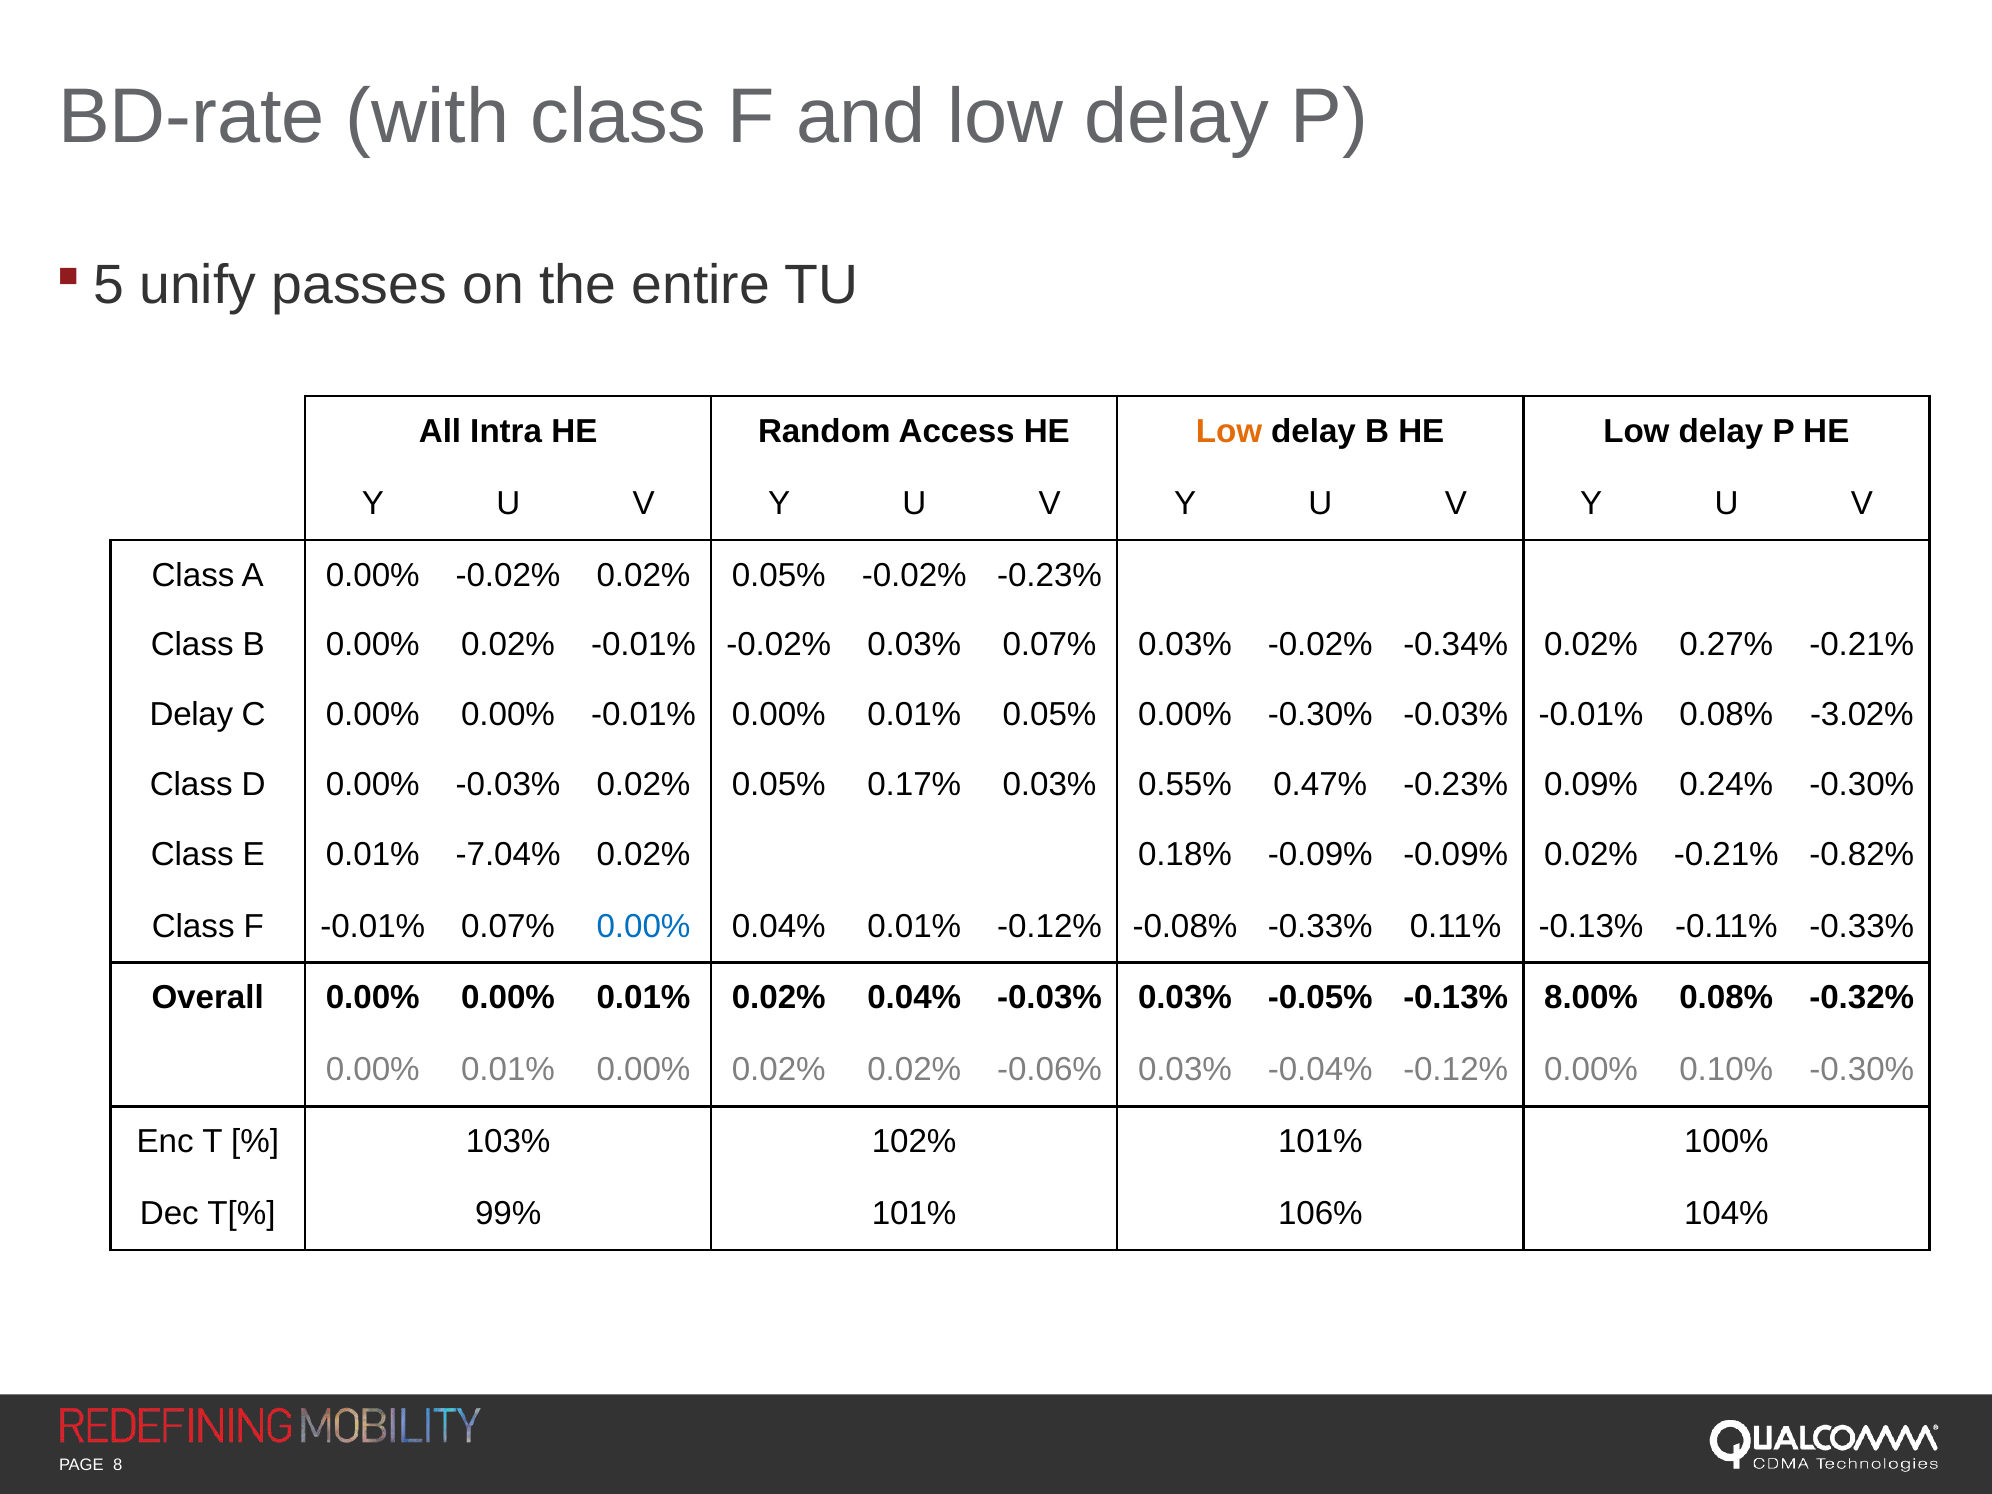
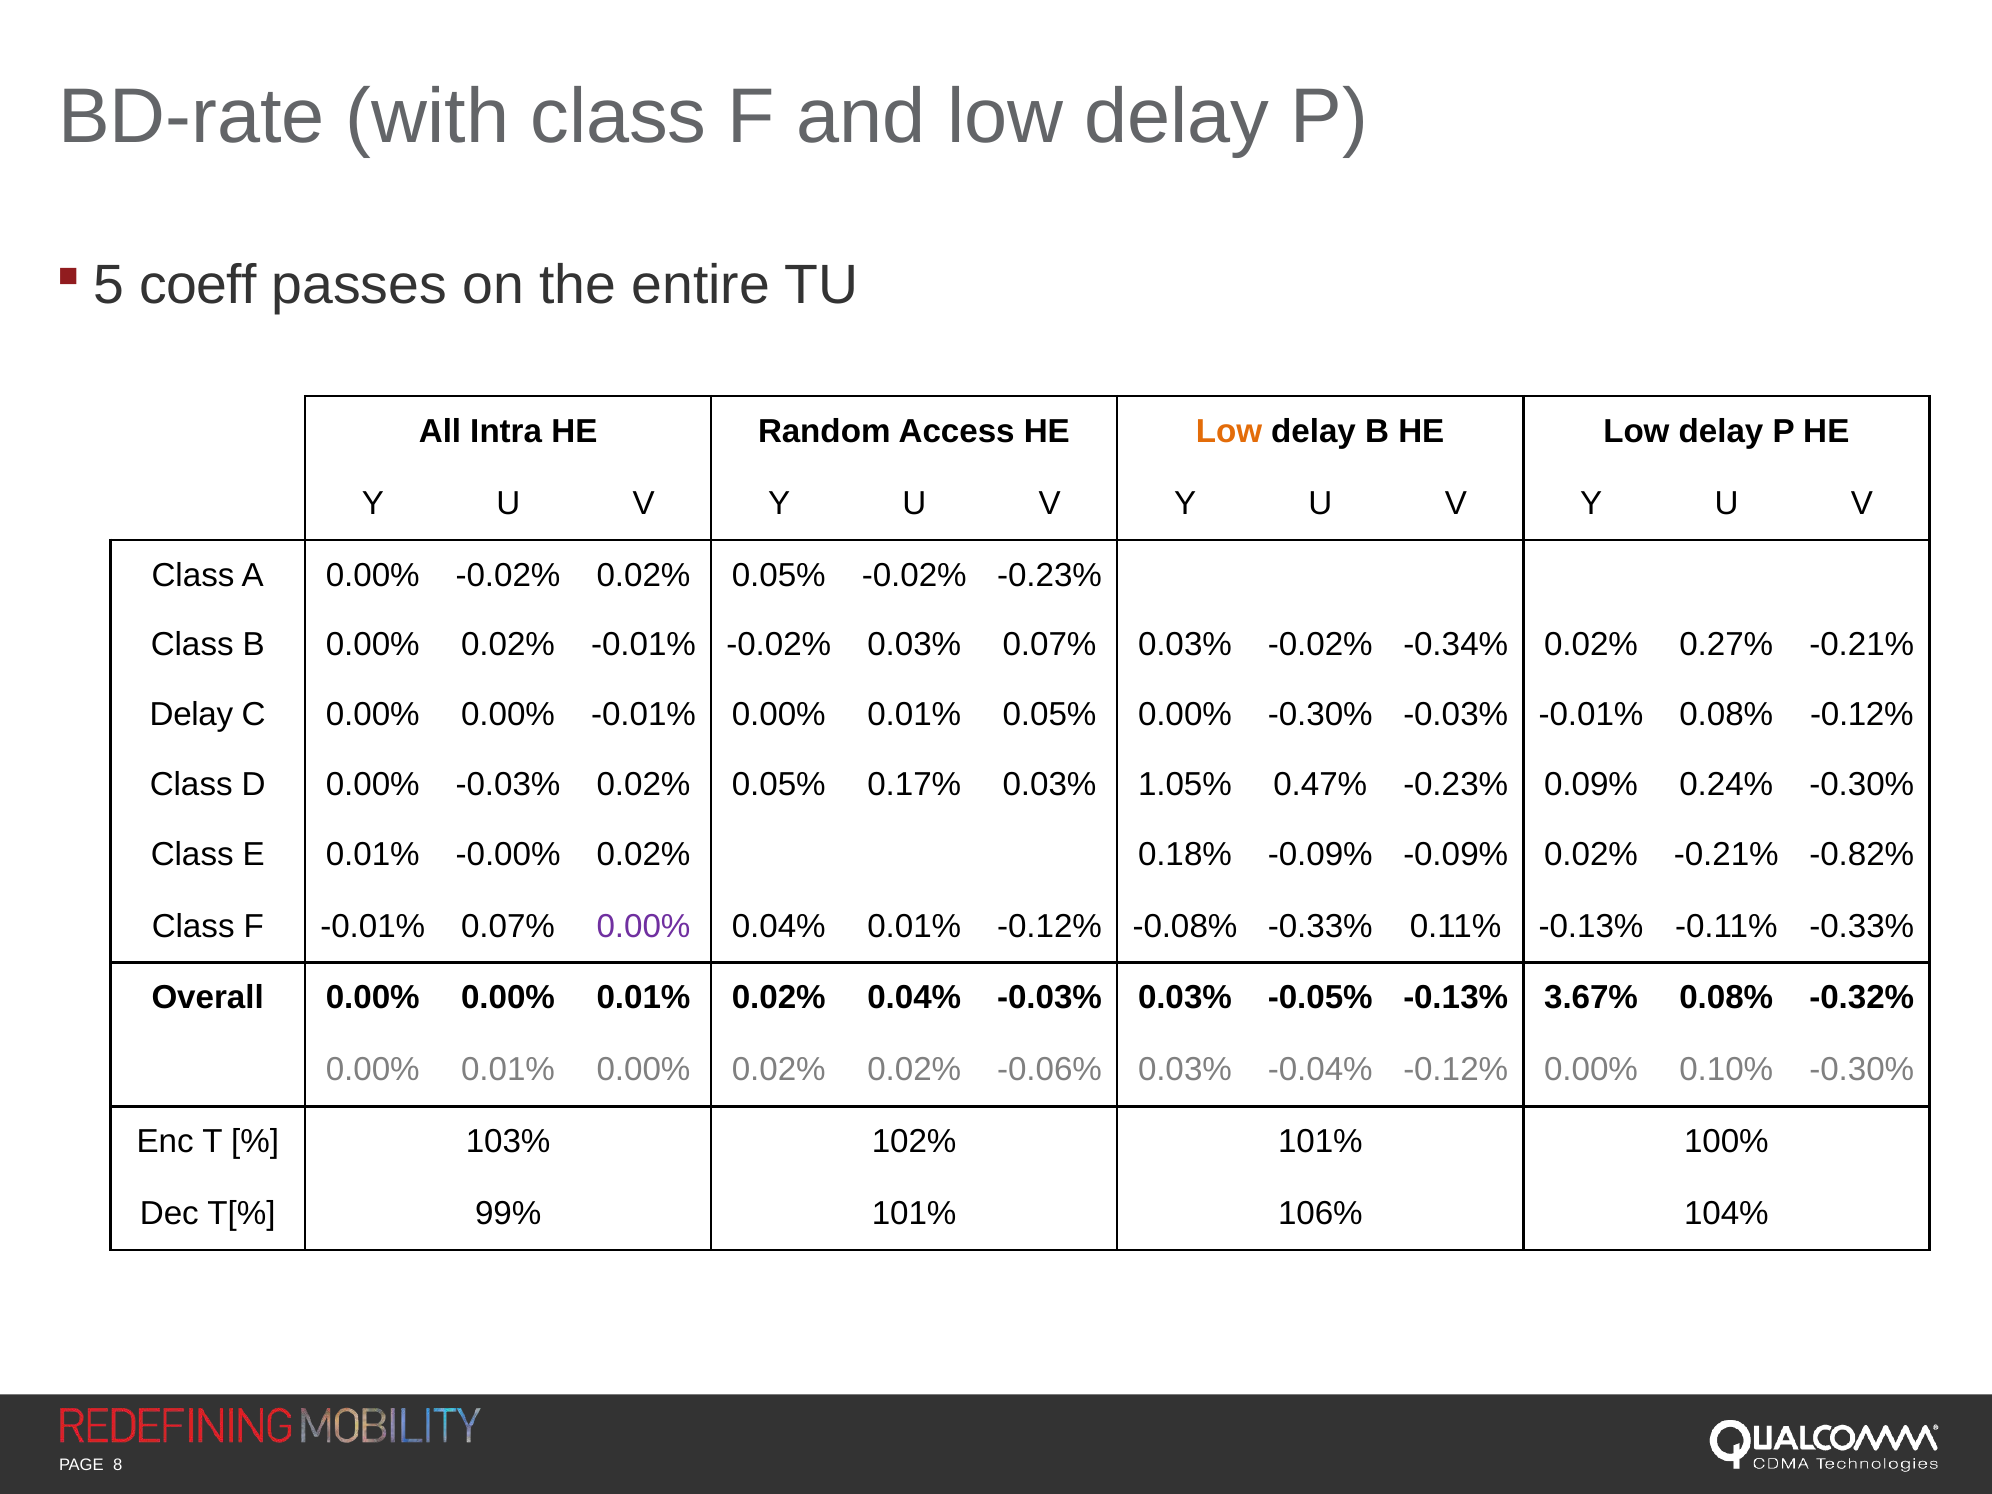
unify: unify -> coeff
0.08% -3.02%: -3.02% -> -0.12%
0.55%: 0.55% -> 1.05%
-7.04%: -7.04% -> -0.00%
0.00% at (643, 926) colour: blue -> purple
8.00%: 8.00% -> 3.67%
